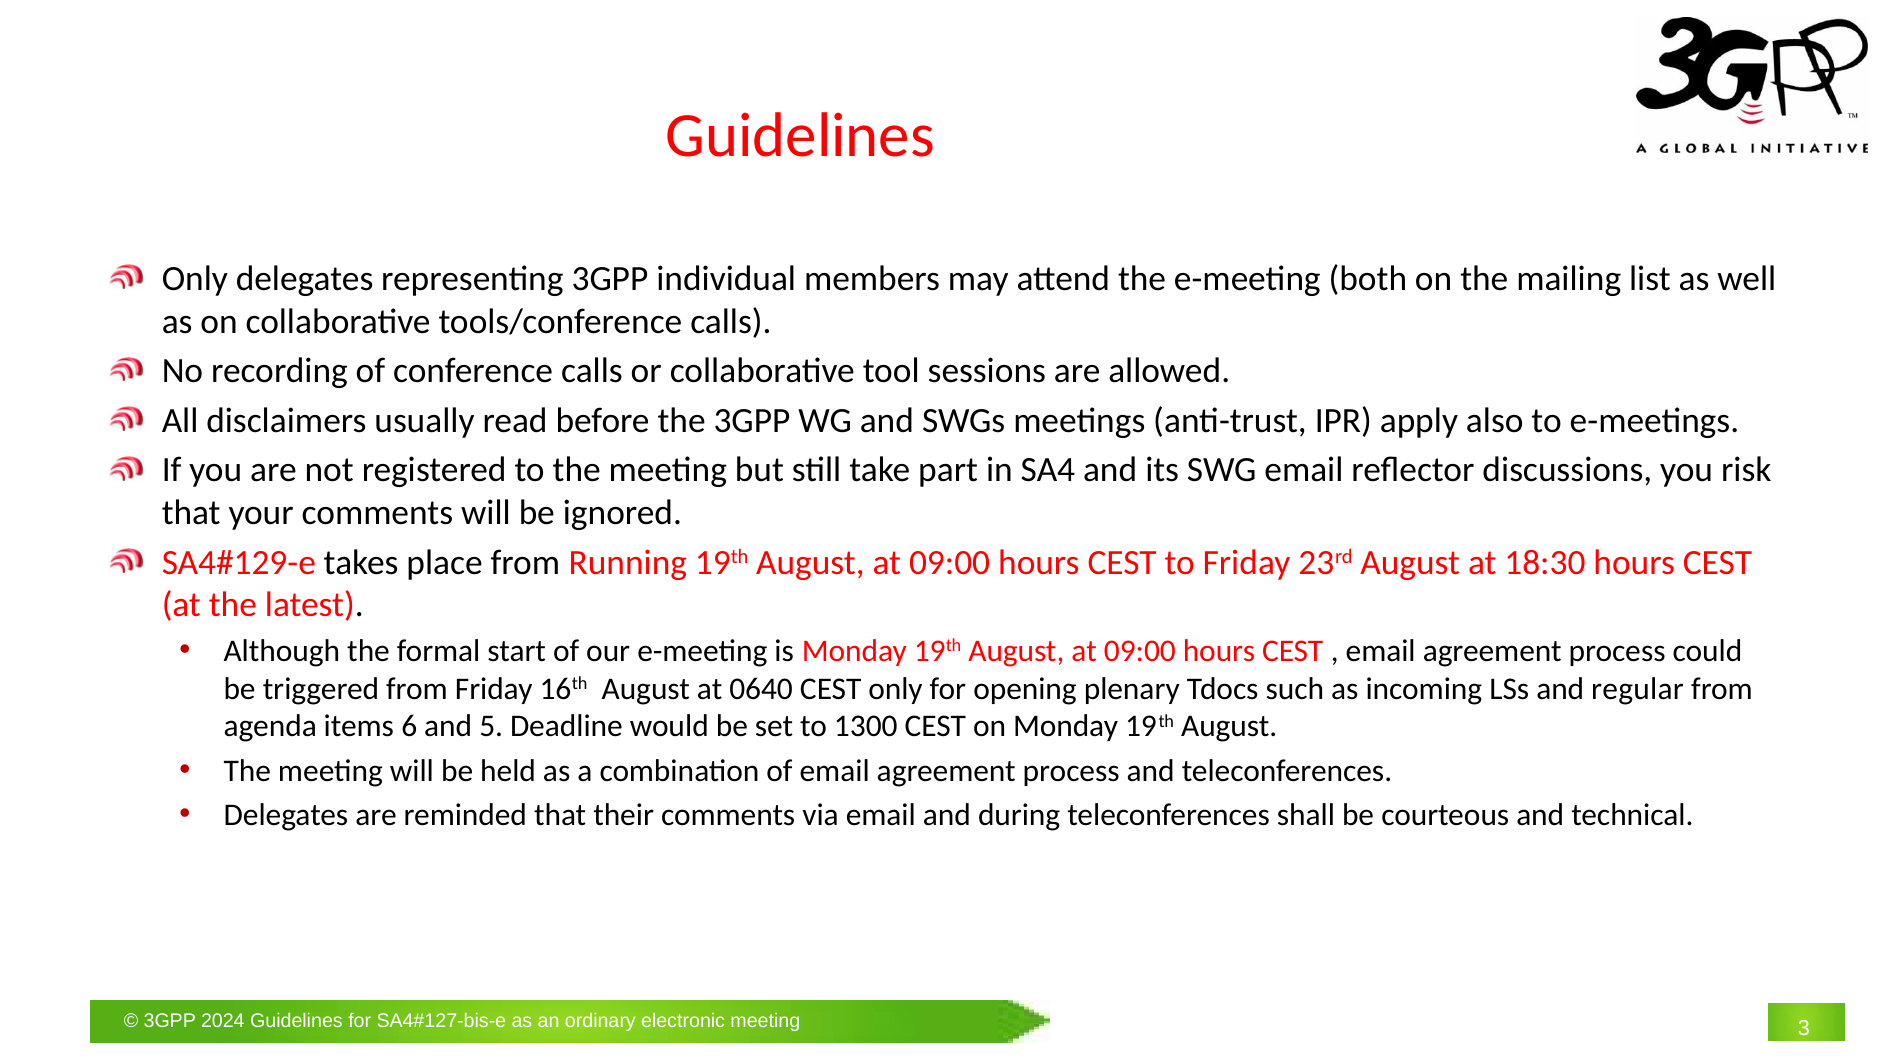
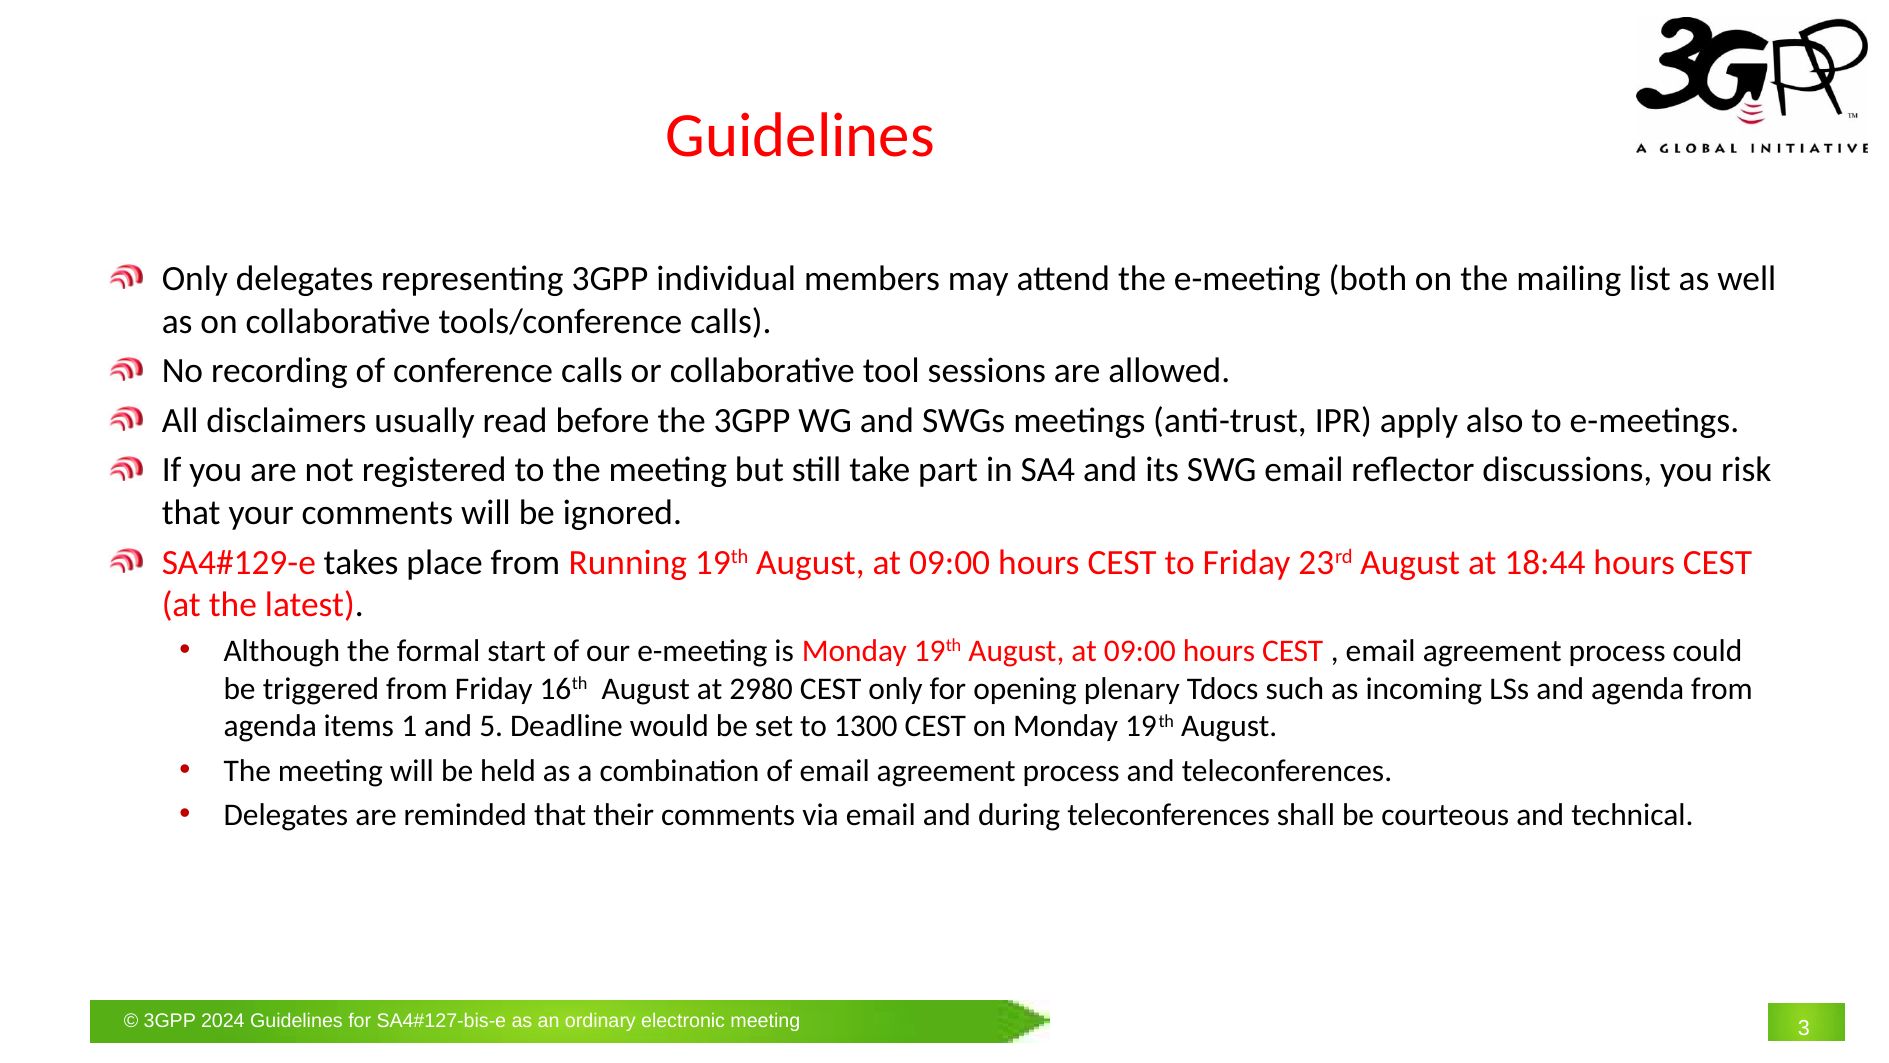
18:30: 18:30 -> 18:44
0640: 0640 -> 2980
and regular: regular -> agenda
6: 6 -> 1
